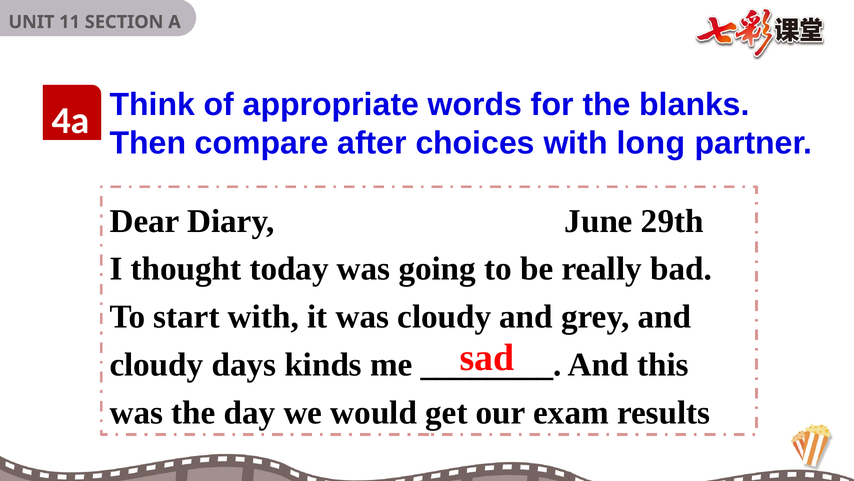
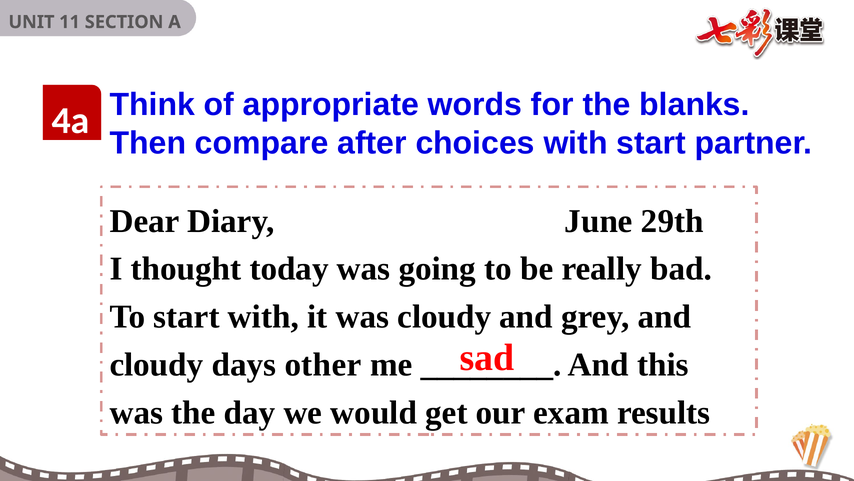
with long: long -> start
kinds: kinds -> other
